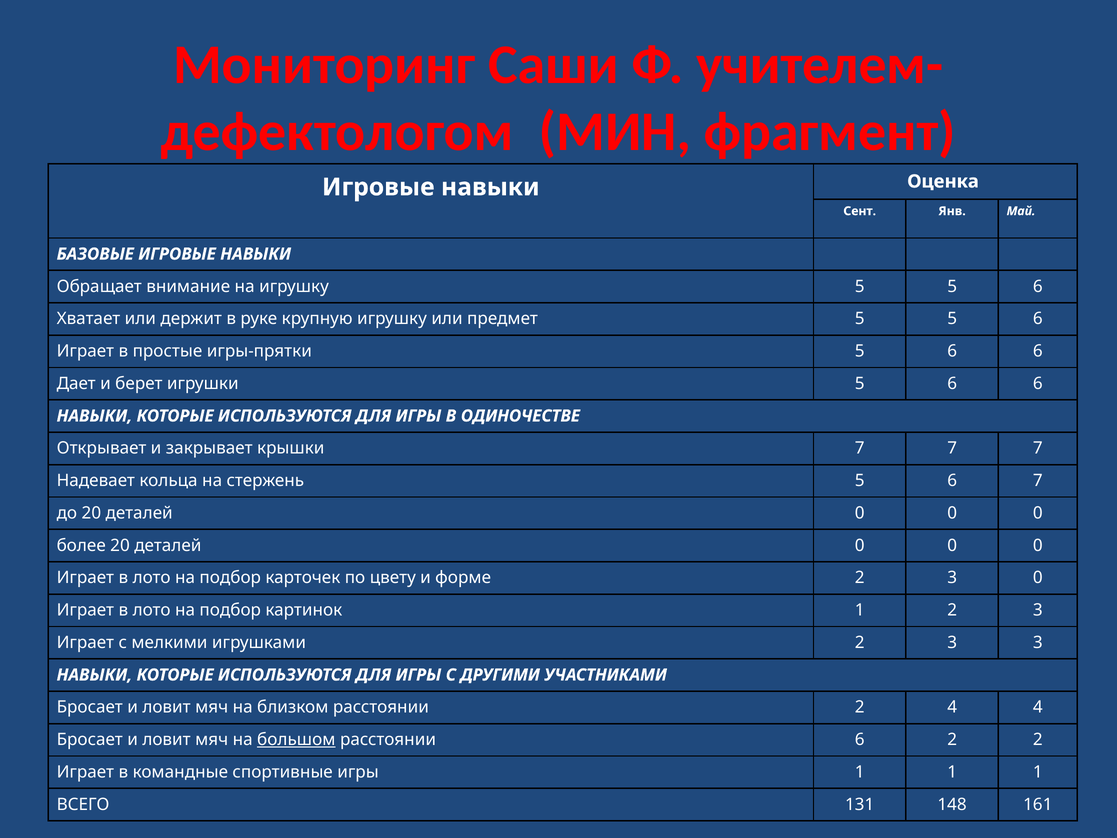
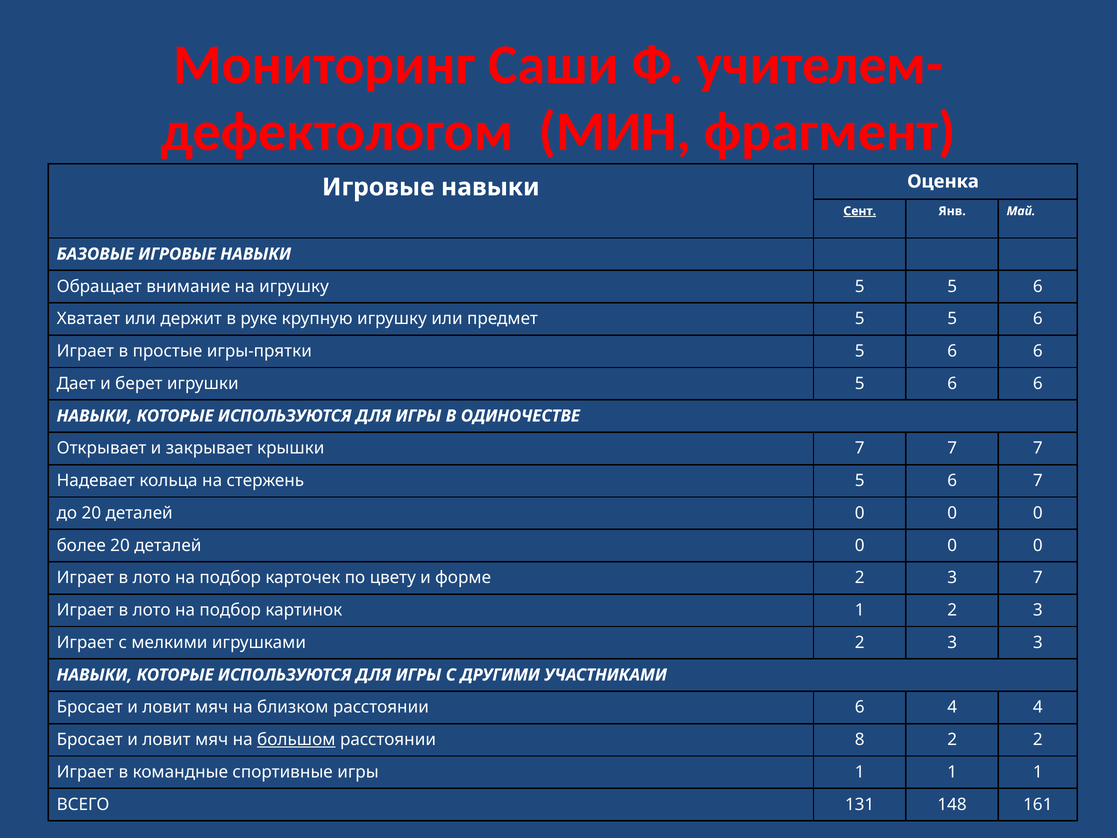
Сент underline: none -> present
3 0: 0 -> 7
расстоянии 2: 2 -> 6
расстоянии 6: 6 -> 8
